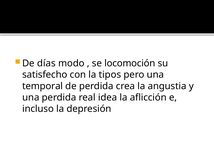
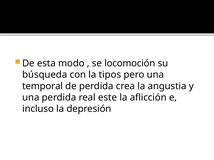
días: días -> esta
satisfecho: satisfecho -> búsqueda
idea: idea -> este
